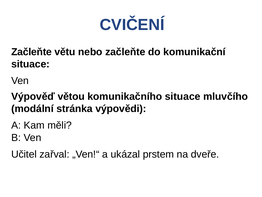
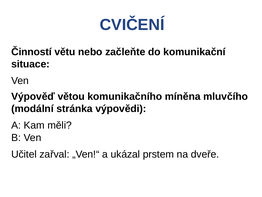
Začleňte at (32, 52): Začleňte -> Činností
komunikačního situace: situace -> míněna
